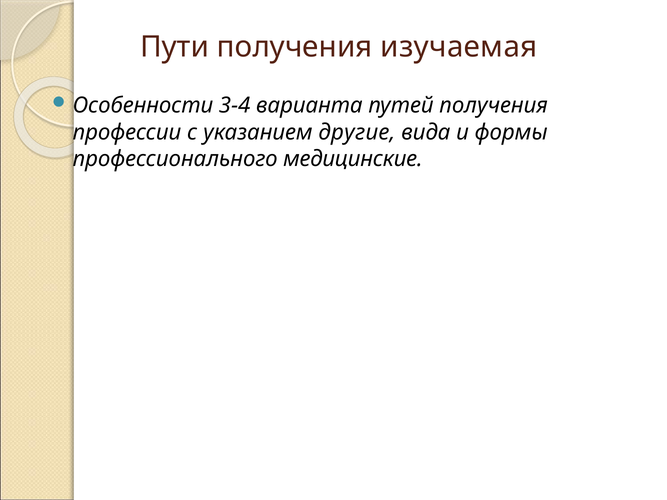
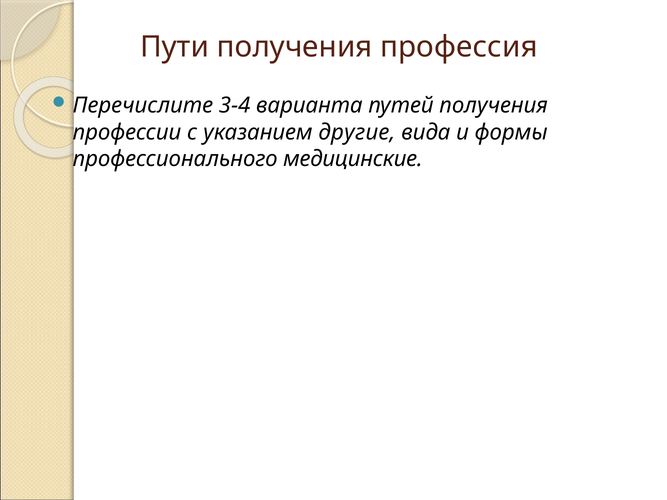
изучаемая: изучаемая -> профессия
Особенности: Особенности -> Перечислите
